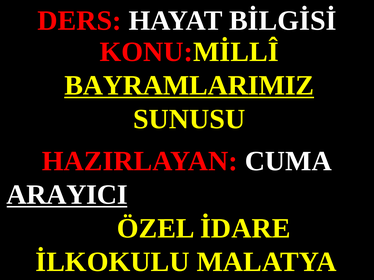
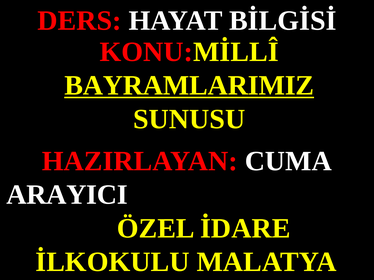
ARAYICI underline: present -> none
